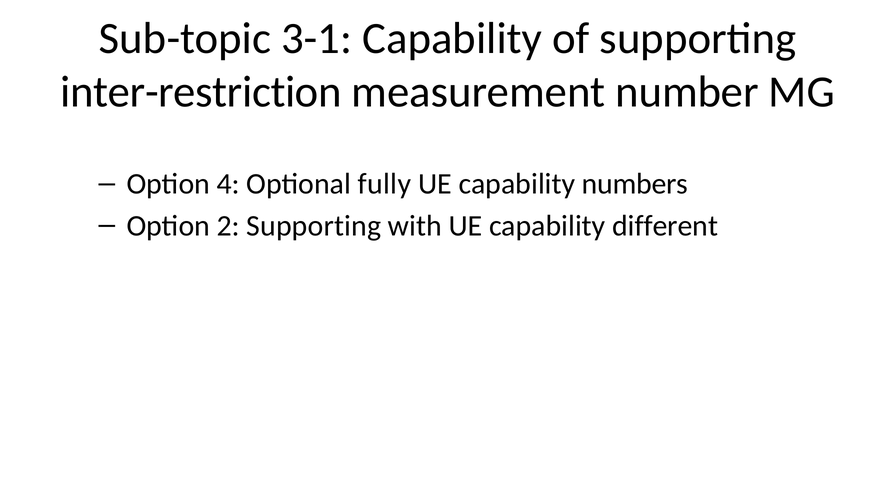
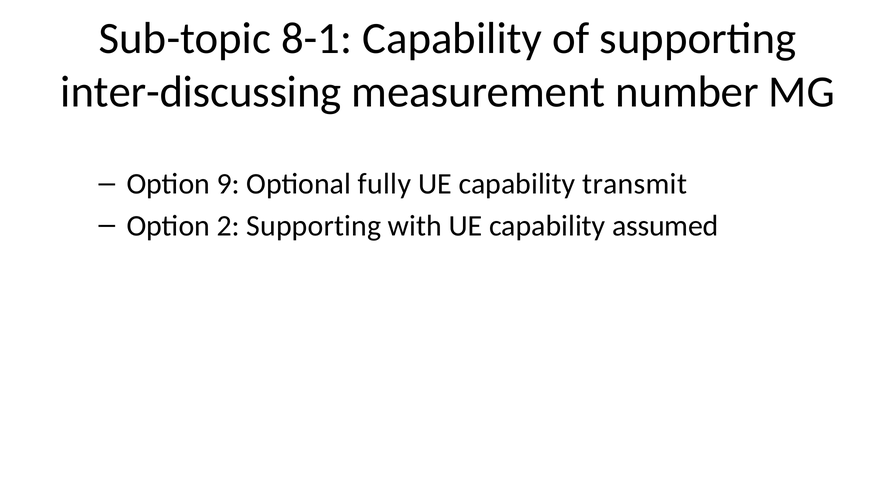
3-1: 3-1 -> 8-1
inter-restriction: inter-restriction -> inter-discussing
4: 4 -> 9
numbers: numbers -> transmit
different: different -> assumed
